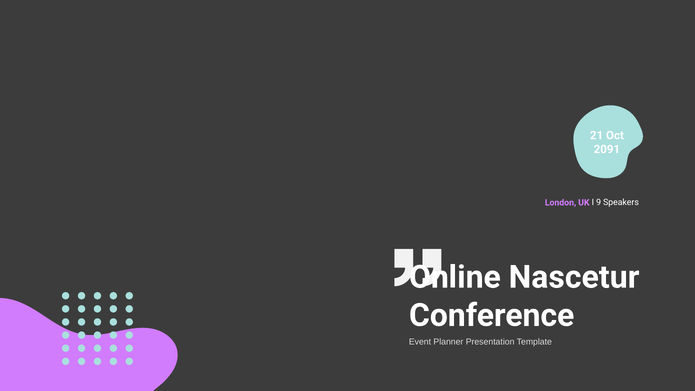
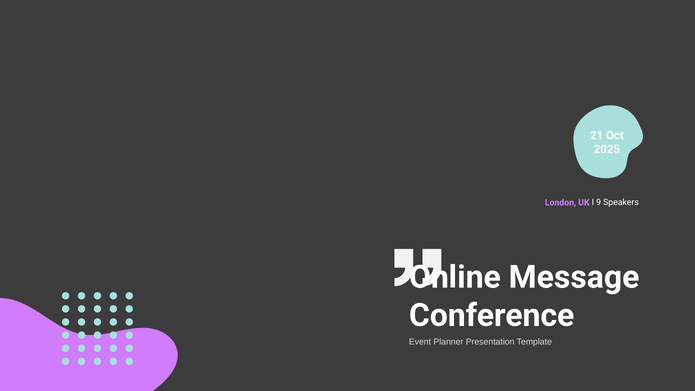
2091: 2091 -> 2025
Nascetur: Nascetur -> Message
